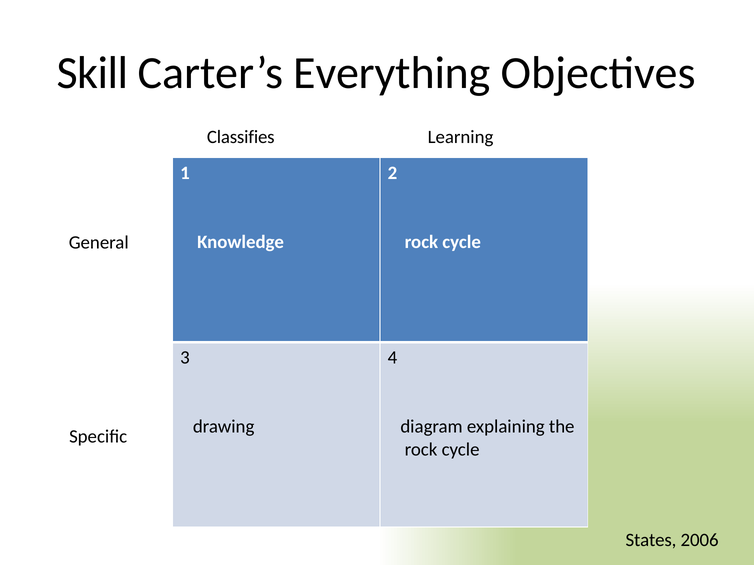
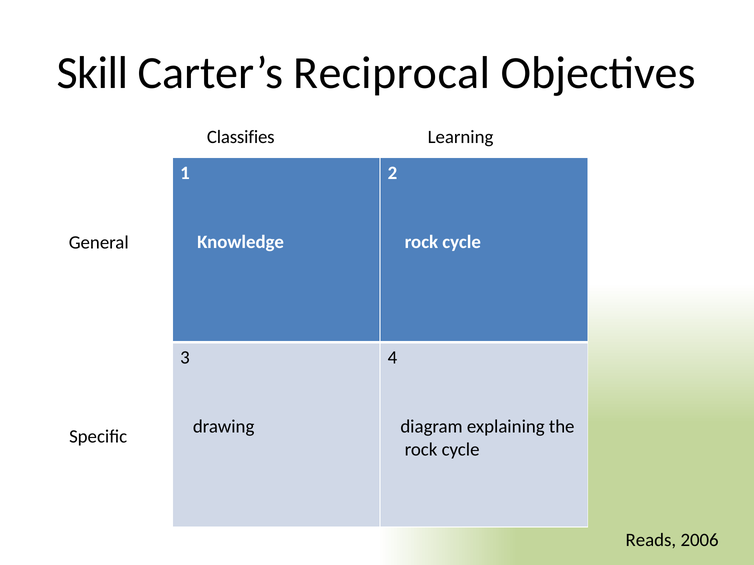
Everything: Everything -> Reciprocal
States: States -> Reads
